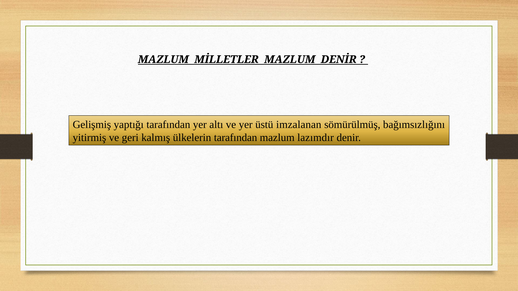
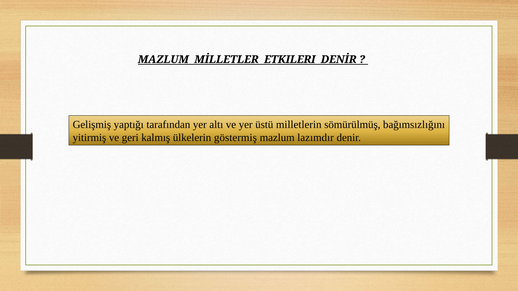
MİLLETLER MAZLUM: MAZLUM -> ETKILERI
imzalanan: imzalanan -> milletlerin
ülkelerin tarafından: tarafından -> göstermiş
